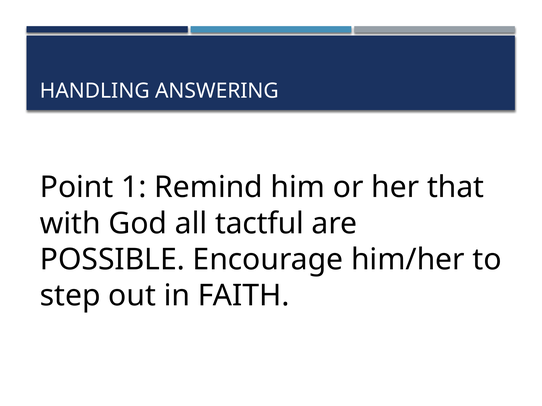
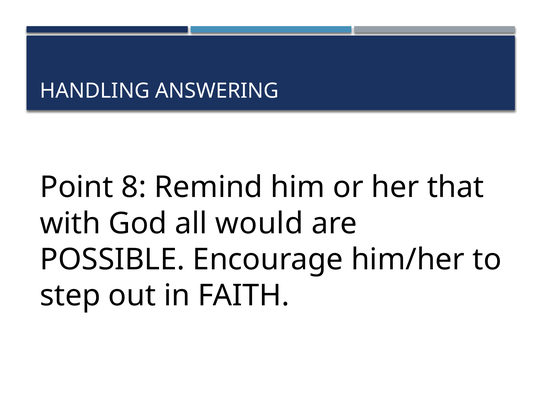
1: 1 -> 8
tactful: tactful -> would
